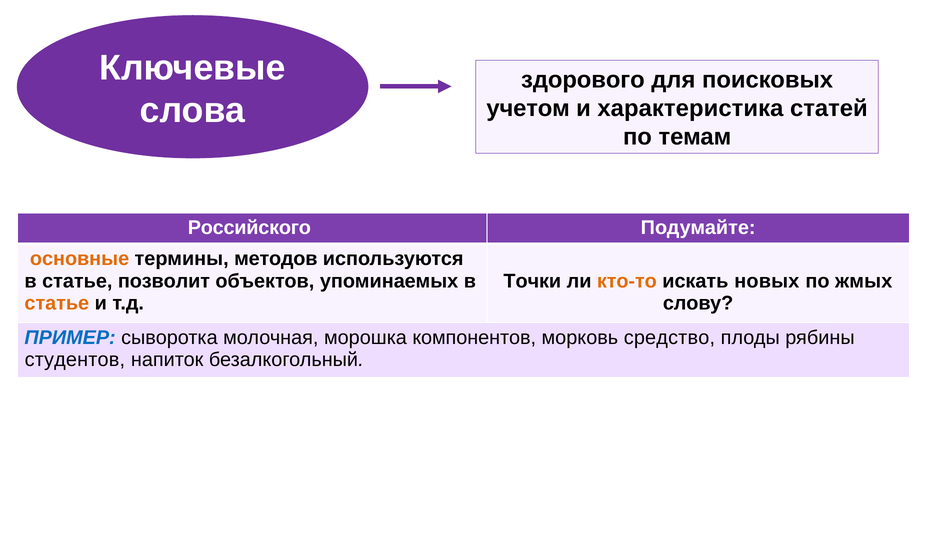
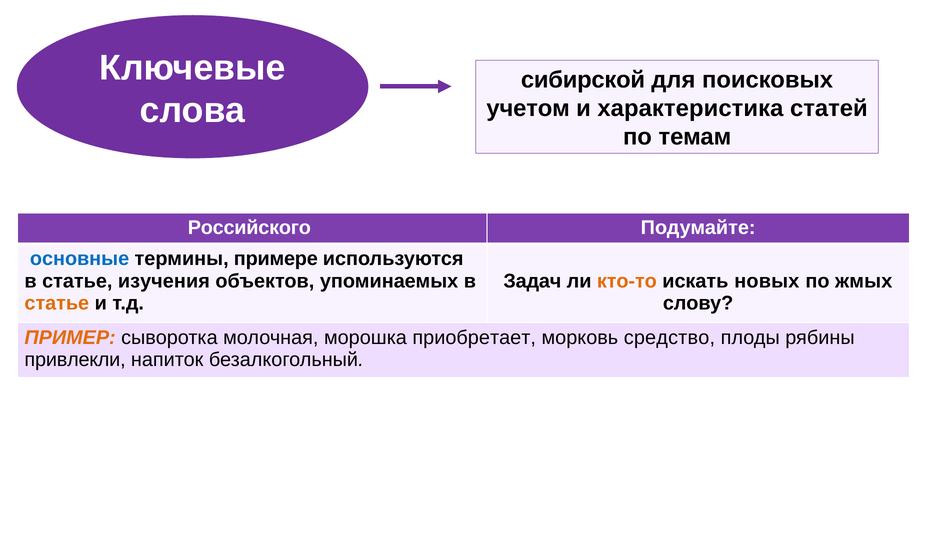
здорового: здорового -> сибирской
основные colour: orange -> blue
методов: методов -> примере
позволит: позволит -> изучения
Точки: Точки -> Задач
ПРИМЕР colour: blue -> orange
компонентов: компонентов -> приобретает
студентов: студентов -> привлекли
